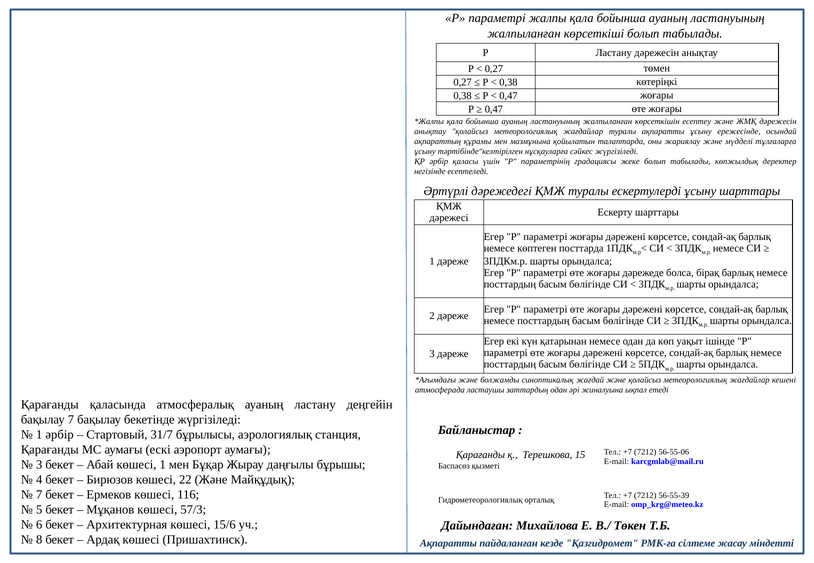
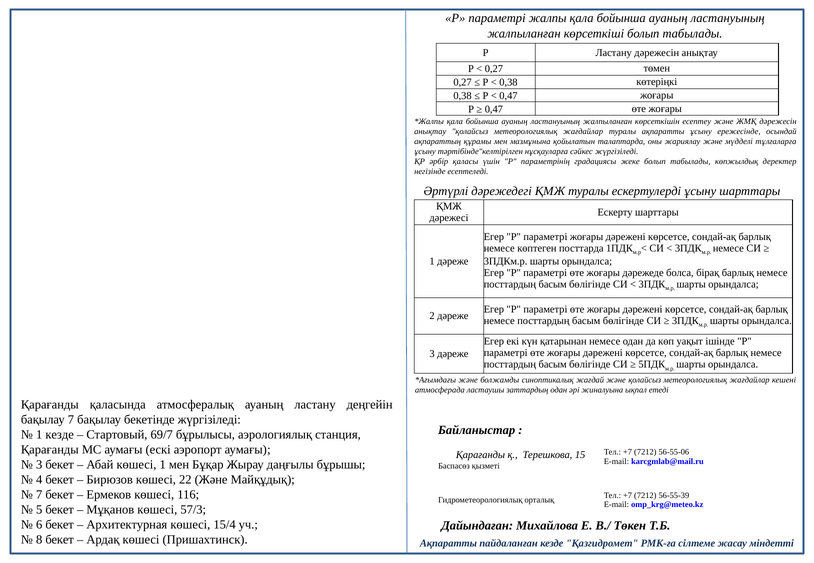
1 әрбір: әрбір -> кезде
31/7: 31/7 -> 69/7
15/6: 15/6 -> 15/4
